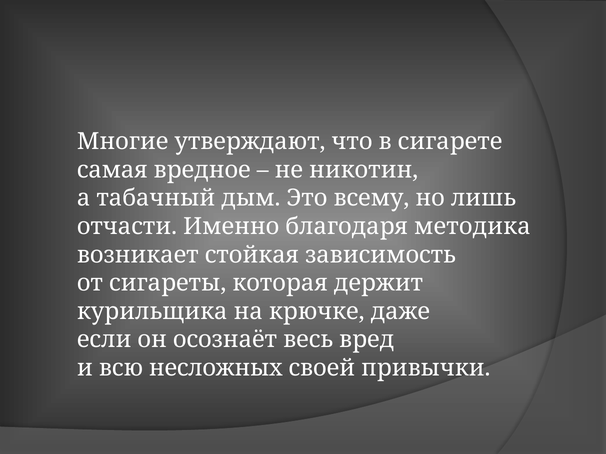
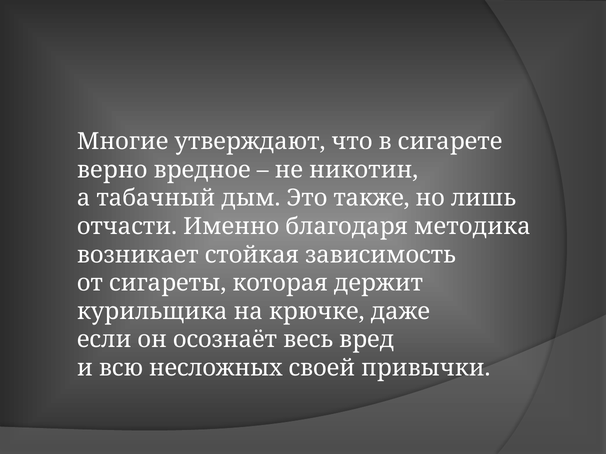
самая: самая -> верно
всему: всему -> также
